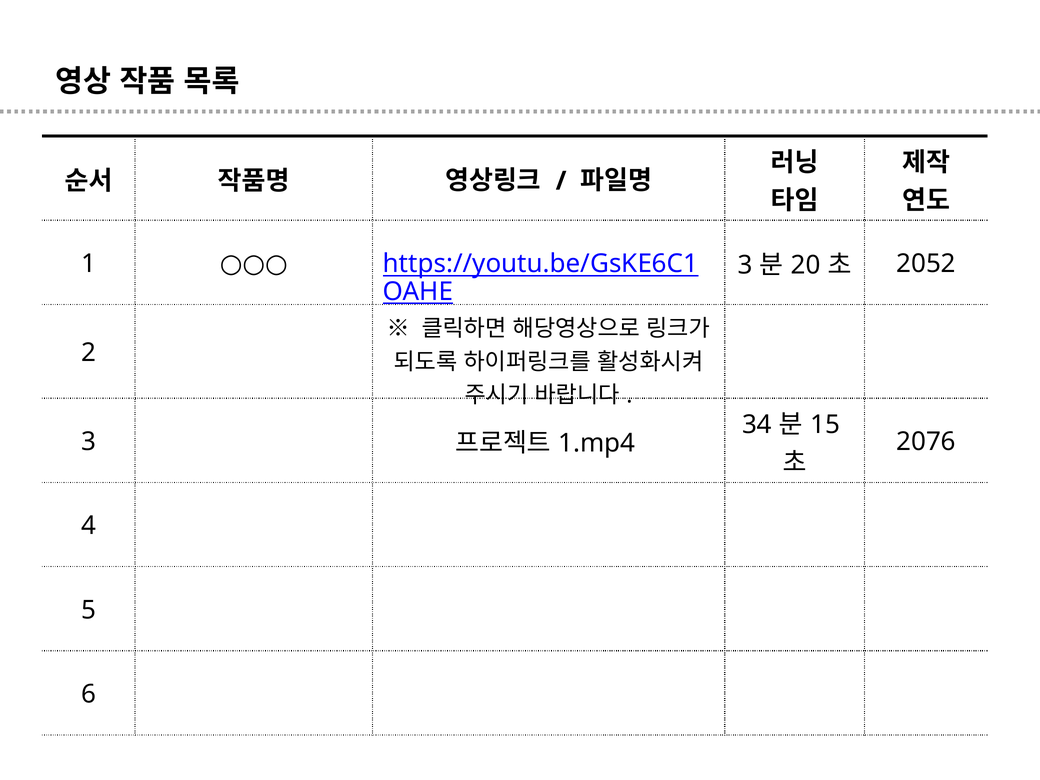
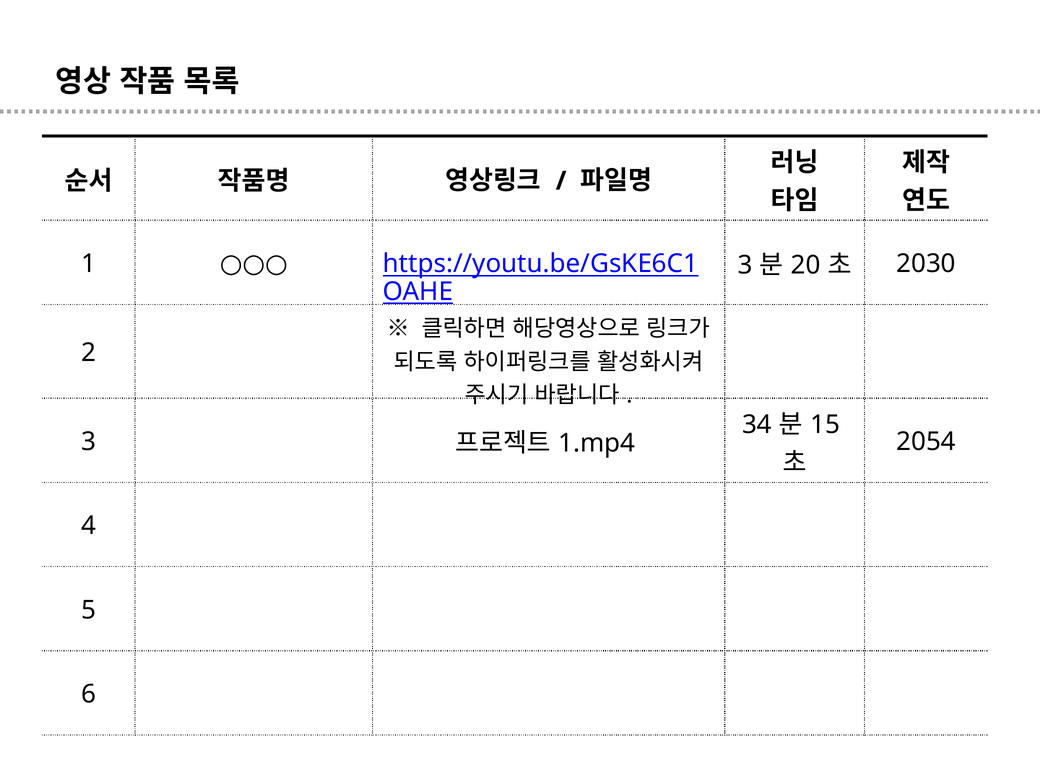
2052: 2052 -> 2030
2076: 2076 -> 2054
